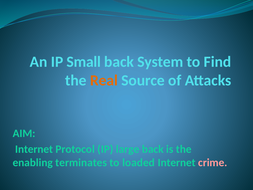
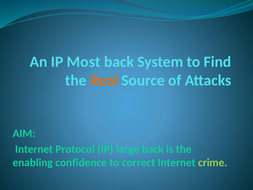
Small: Small -> Most
terminates: terminates -> confidence
loaded: loaded -> correct
crime colour: pink -> light green
